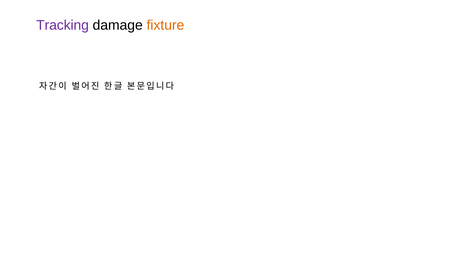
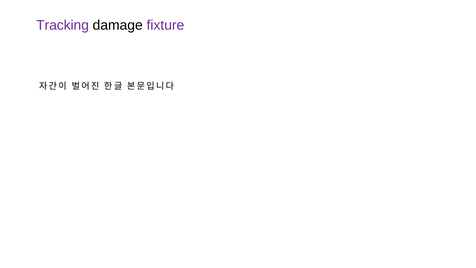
fixture colour: orange -> purple
